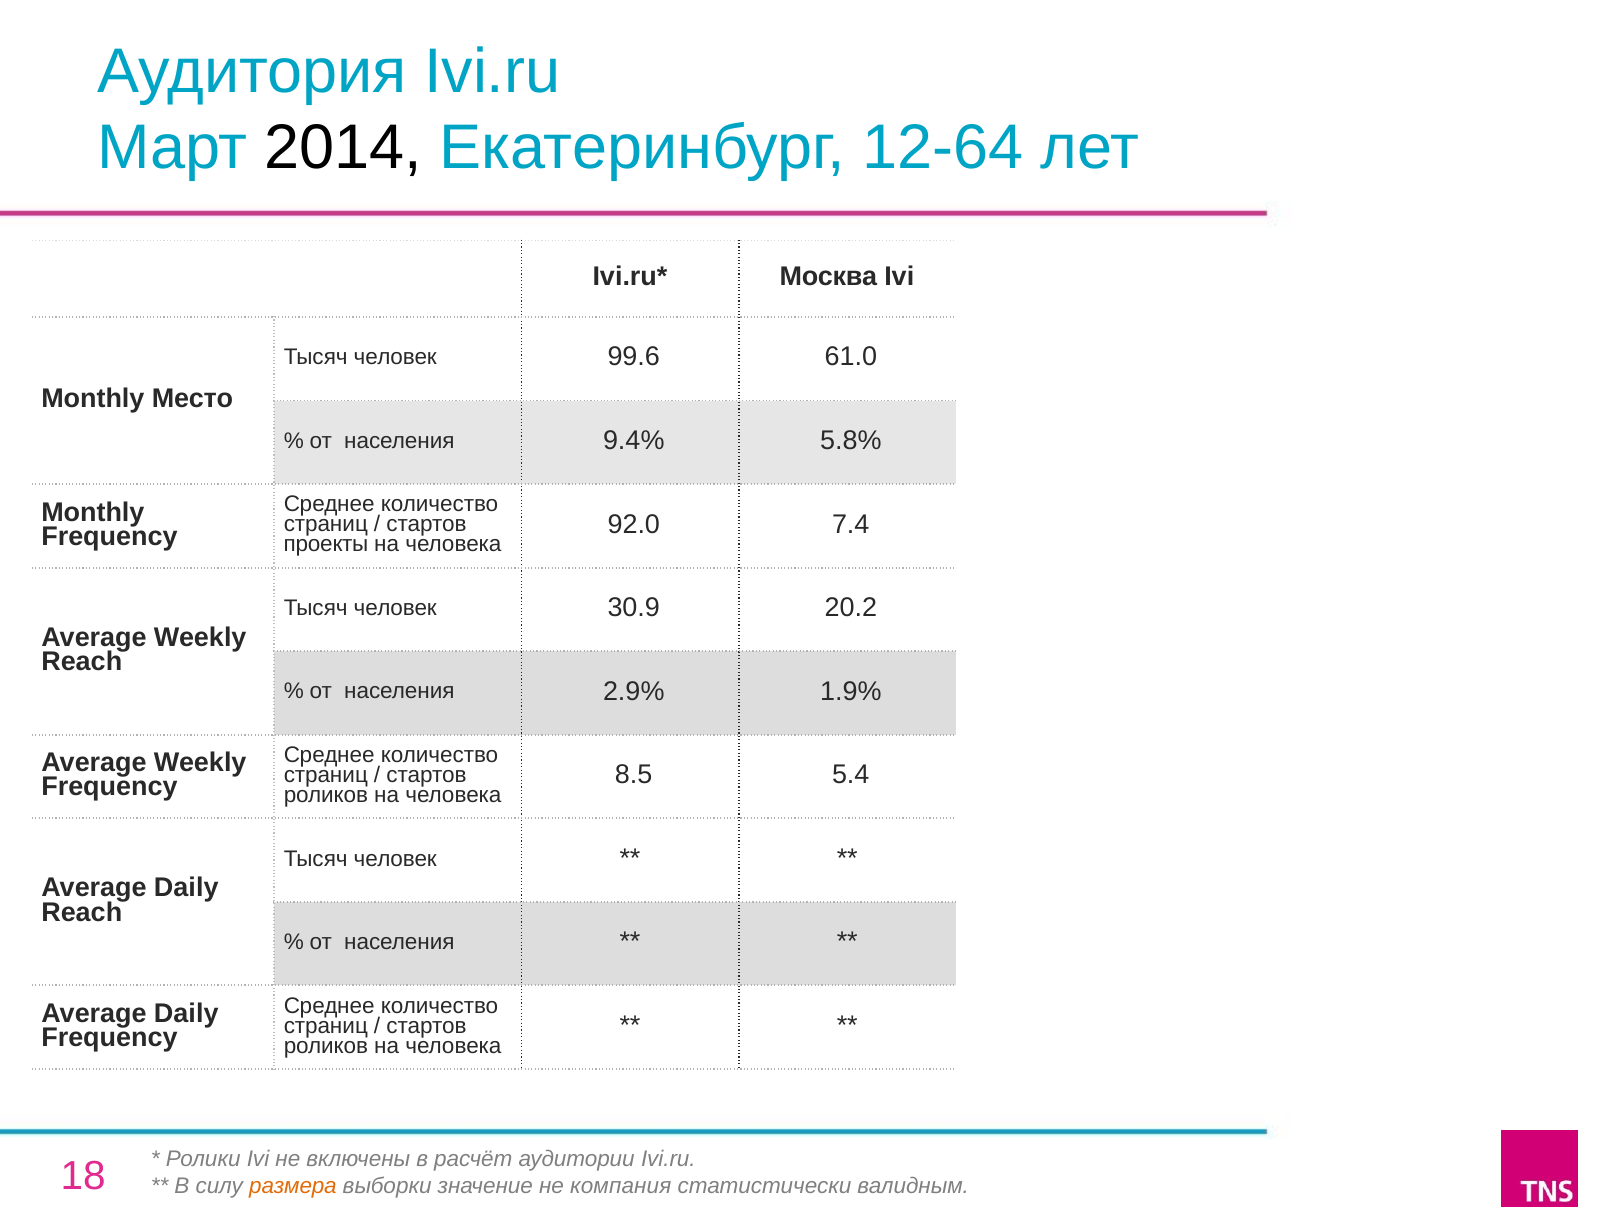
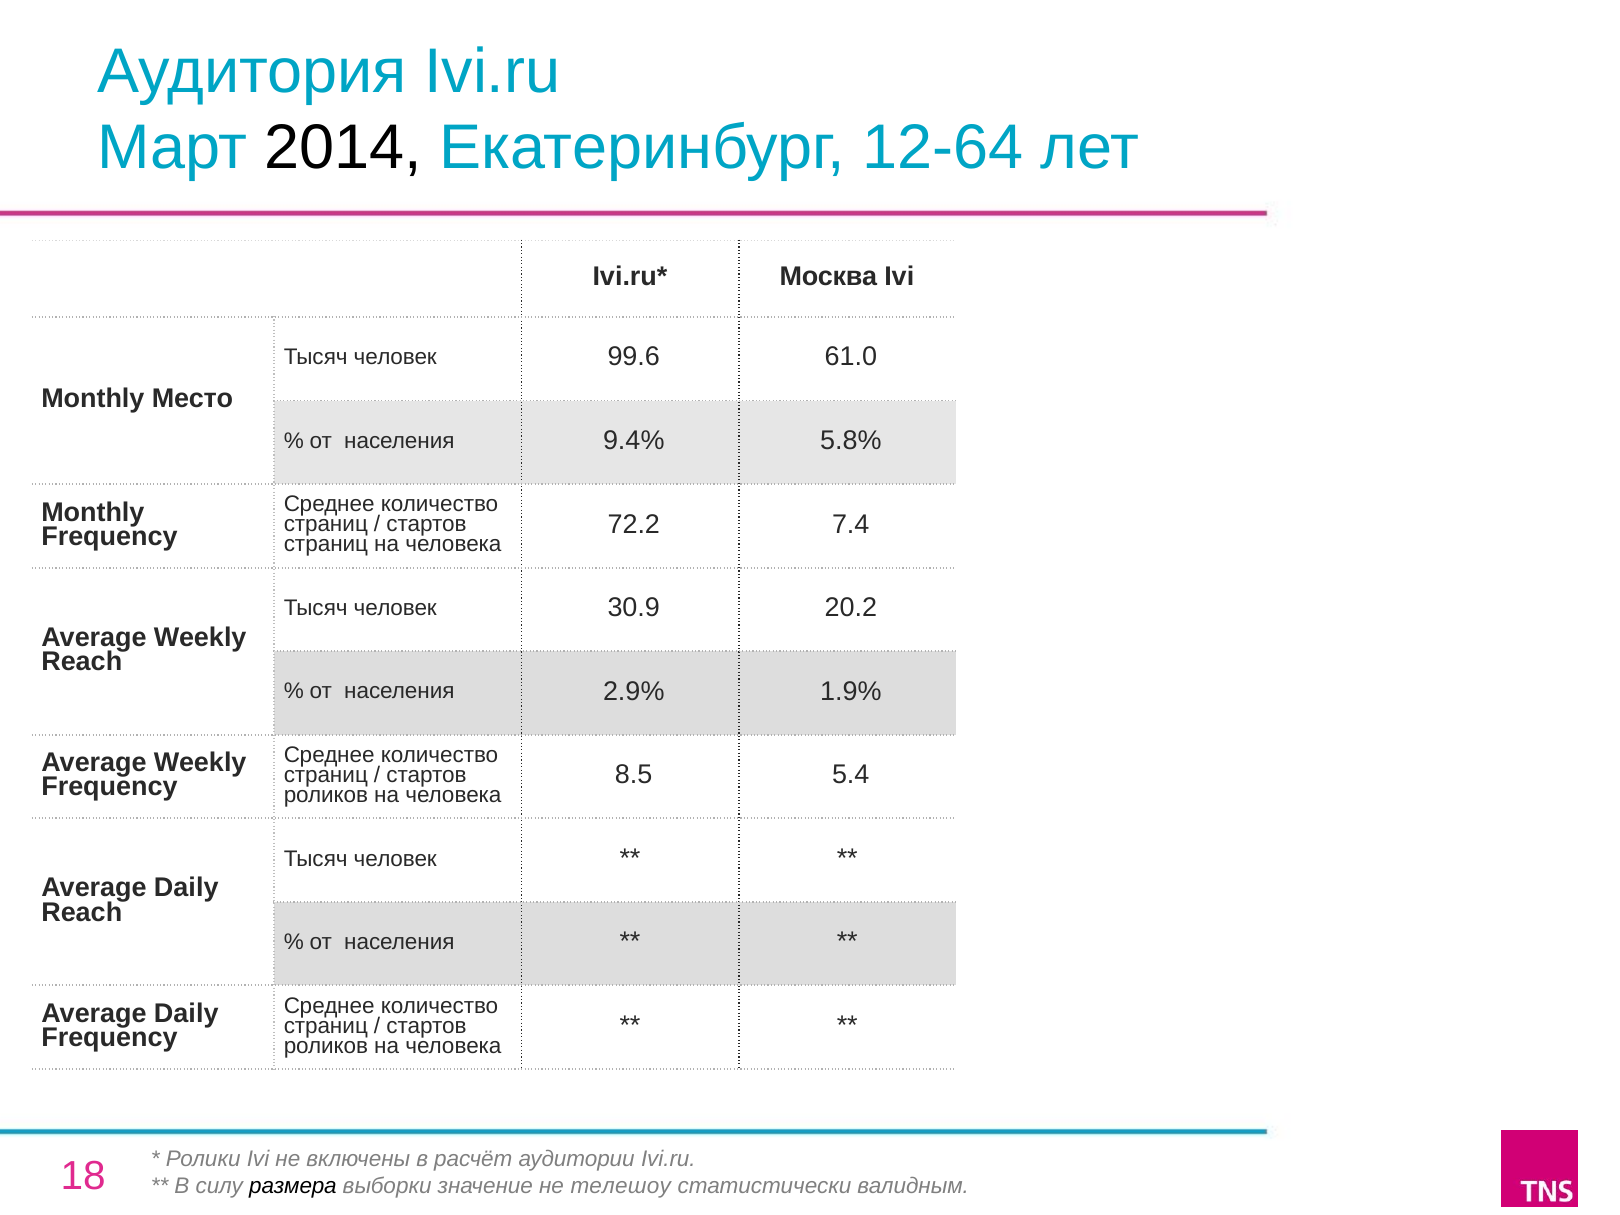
92.0: 92.0 -> 72.2
проекты at (326, 545): проекты -> страниц
размера colour: orange -> black
компания: компания -> телешоу
